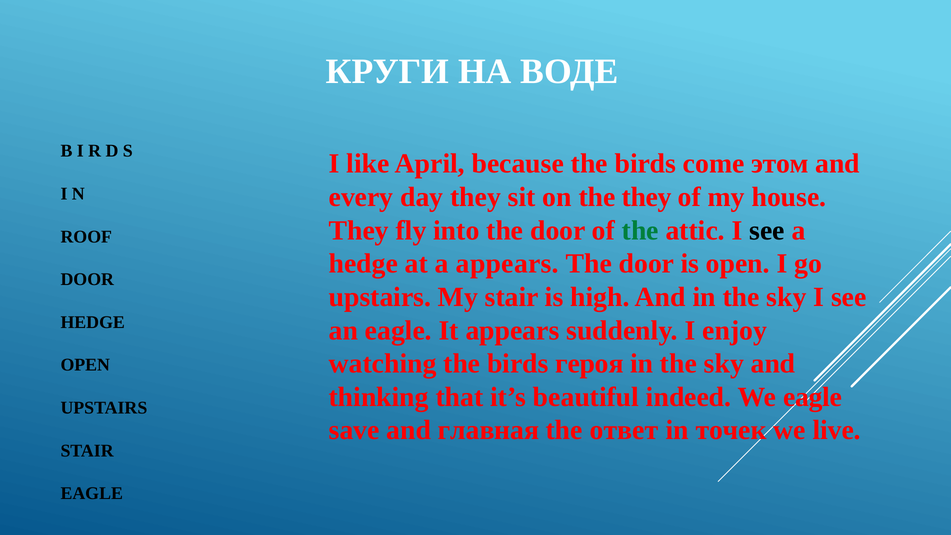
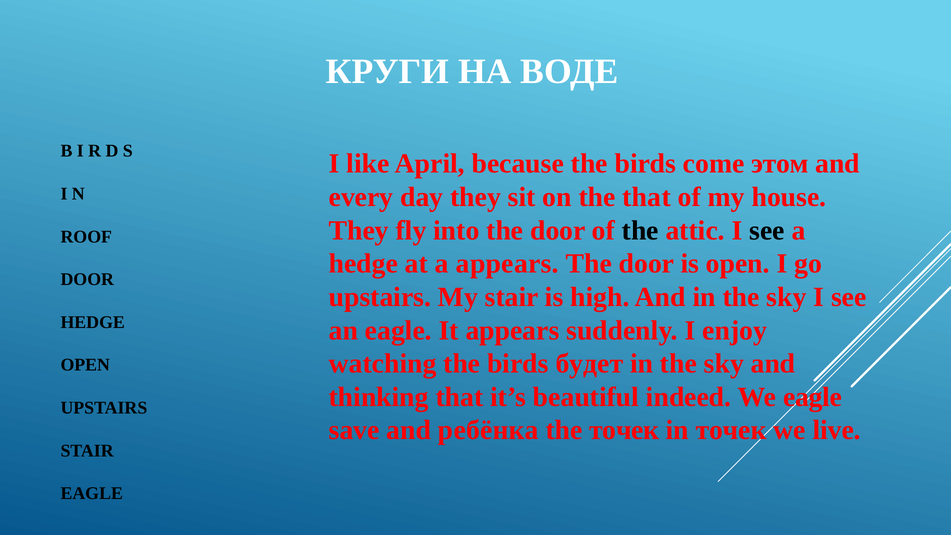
the they: they -> that
the at (640, 230) colour: green -> black
героя: героя -> будет
главная: главная -> ребёнка
the ответ: ответ -> точек
